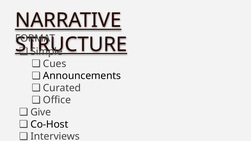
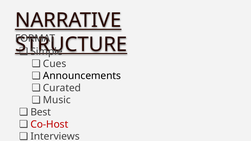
Office: Office -> Music
Give: Give -> Best
Co-Host colour: black -> red
